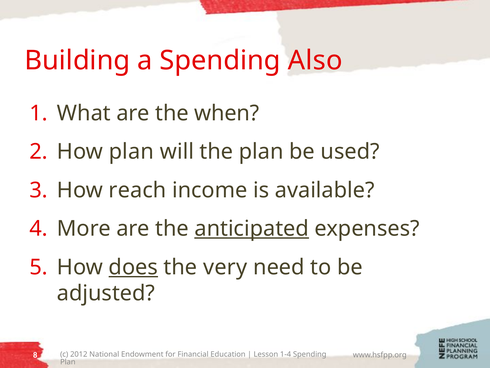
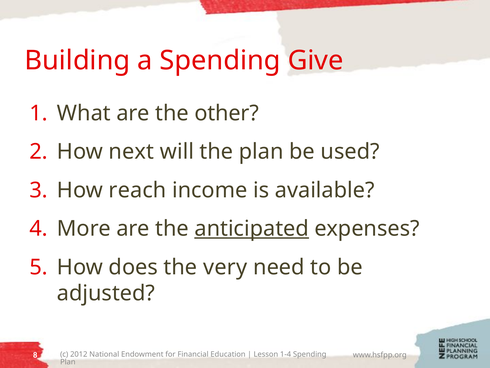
Also: Also -> Give
when: when -> other
How plan: plan -> next
does underline: present -> none
